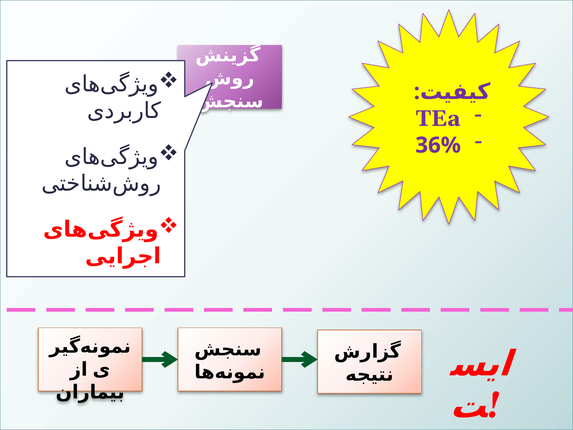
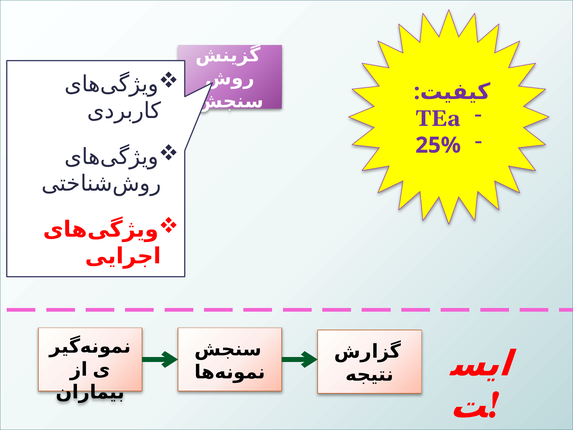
36%: 36% -> 25%
